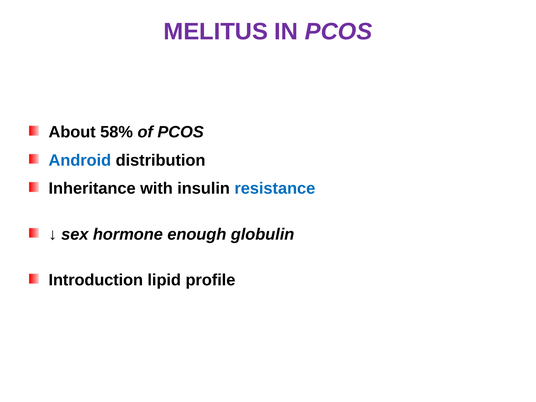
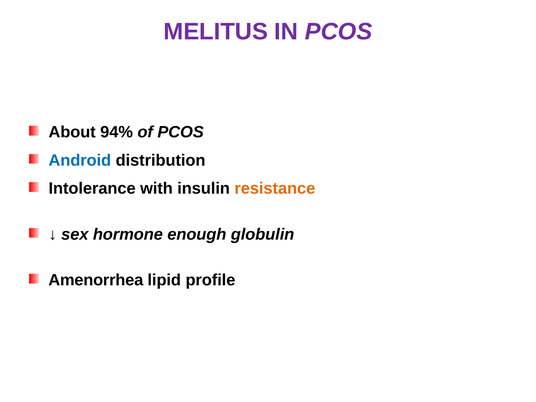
58%: 58% -> 94%
Inheritance: Inheritance -> Intolerance
resistance colour: blue -> orange
Introduction: Introduction -> Amenorrhea
